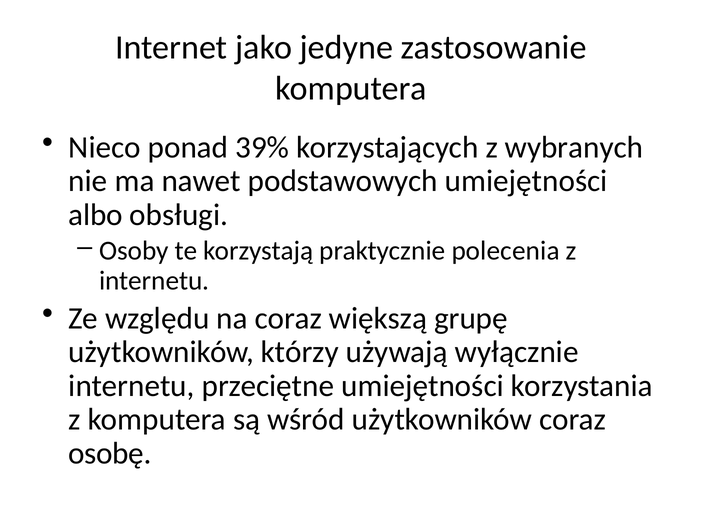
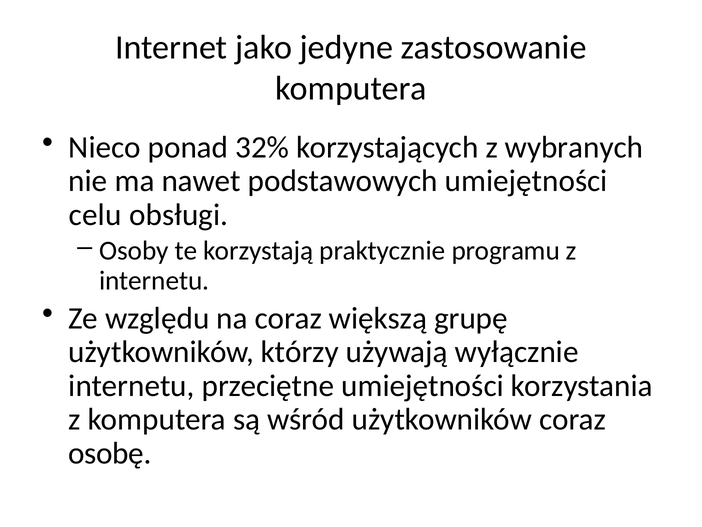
39%: 39% -> 32%
albo: albo -> celu
polecenia: polecenia -> programu
